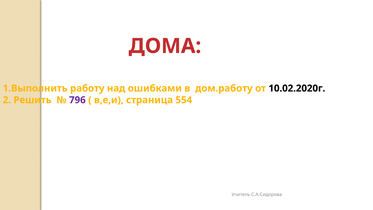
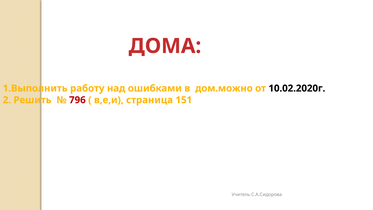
дом.работу: дом.работу -> дом.можно
796 colour: purple -> red
554: 554 -> 151
